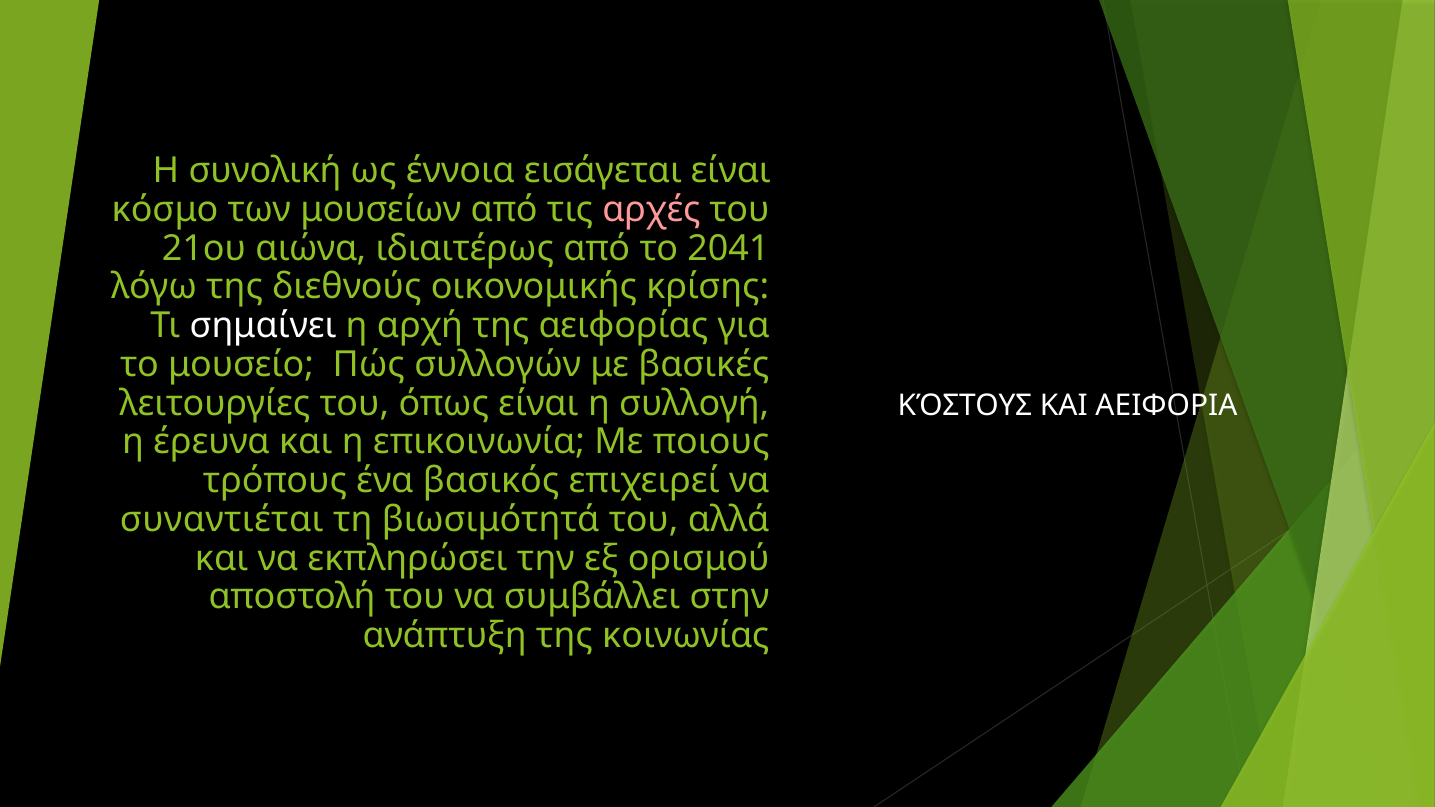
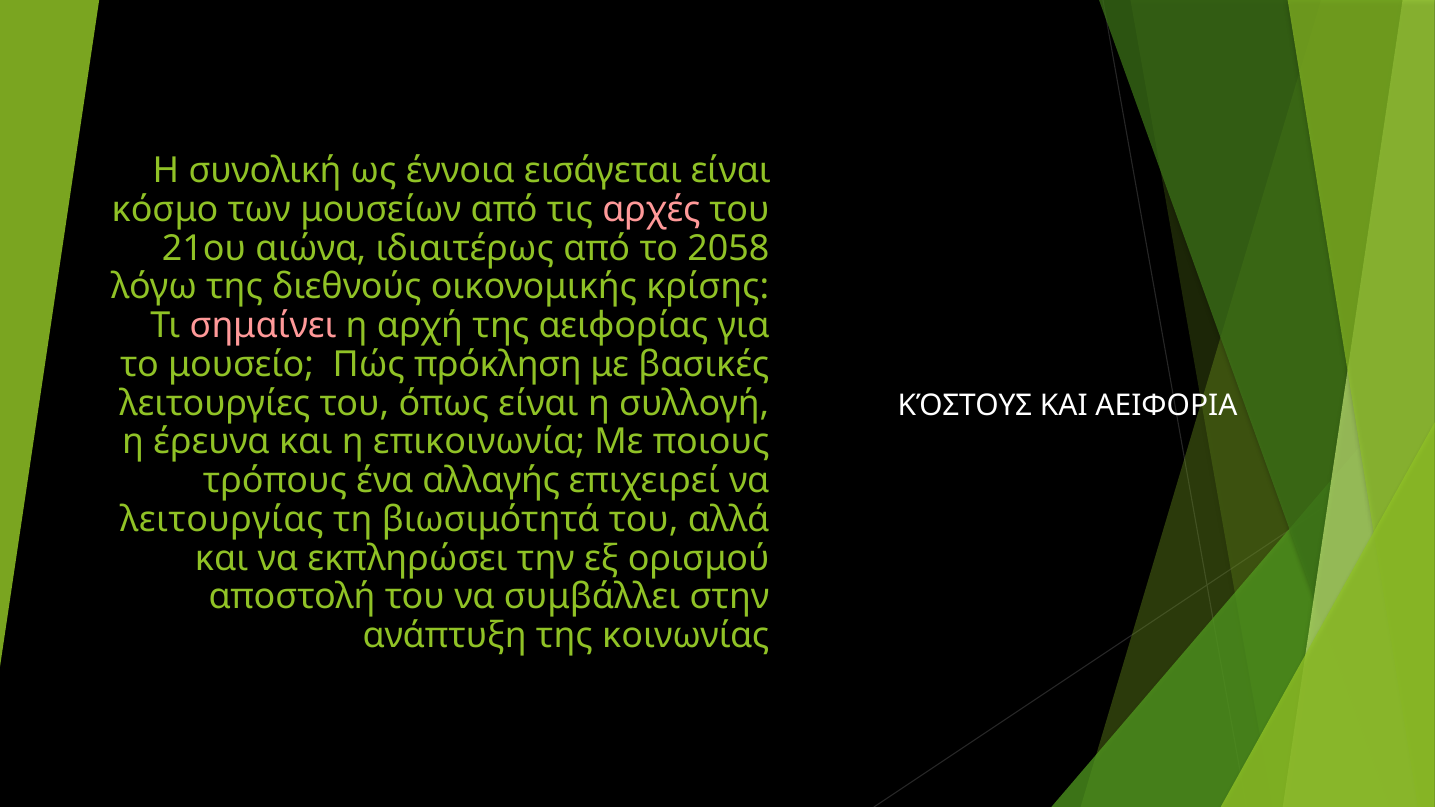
2041: 2041 -> 2058
σημαίνει colour: white -> pink
συλλογών: συλλογών -> πρόκληση
βασικός: βασικός -> αλλαγής
συναντιέται: συναντιέται -> λειτουργίας
